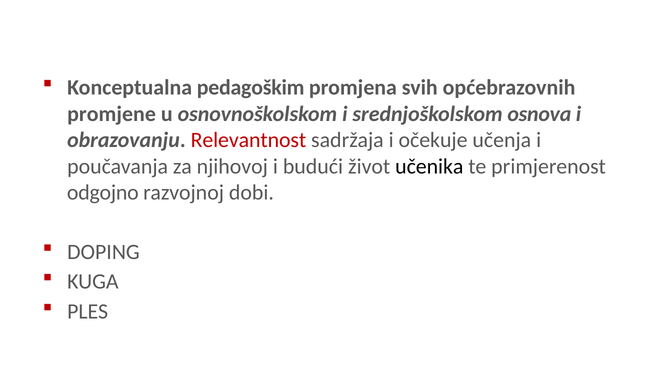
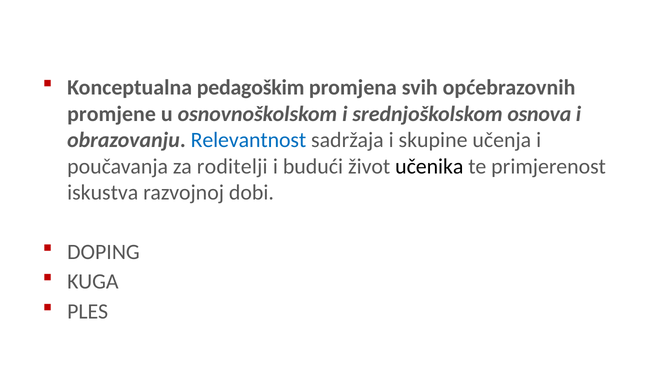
Relevantnost colour: red -> blue
očekuje: očekuje -> skupine
njihovoj: njihovoj -> roditelji
odgojno: odgojno -> iskustva
